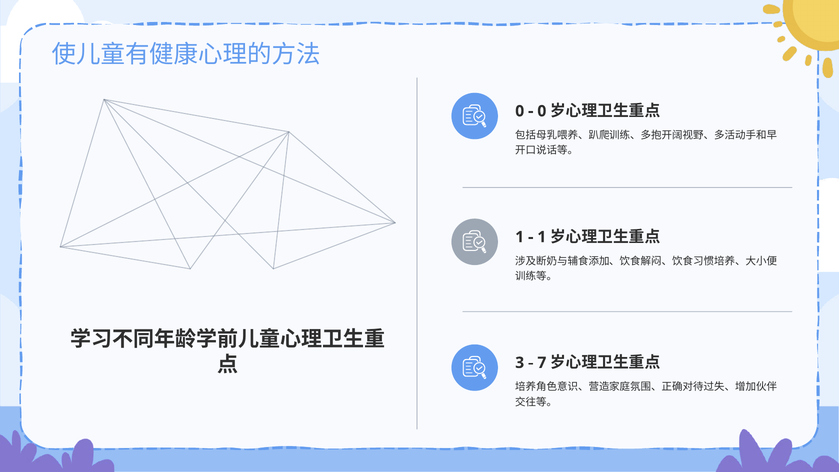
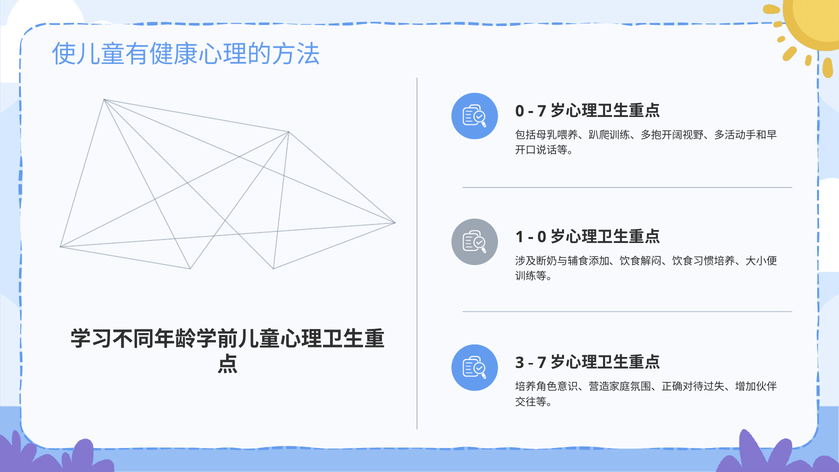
0 at (542, 111): 0 -> 7
1 at (542, 237): 1 -> 0
